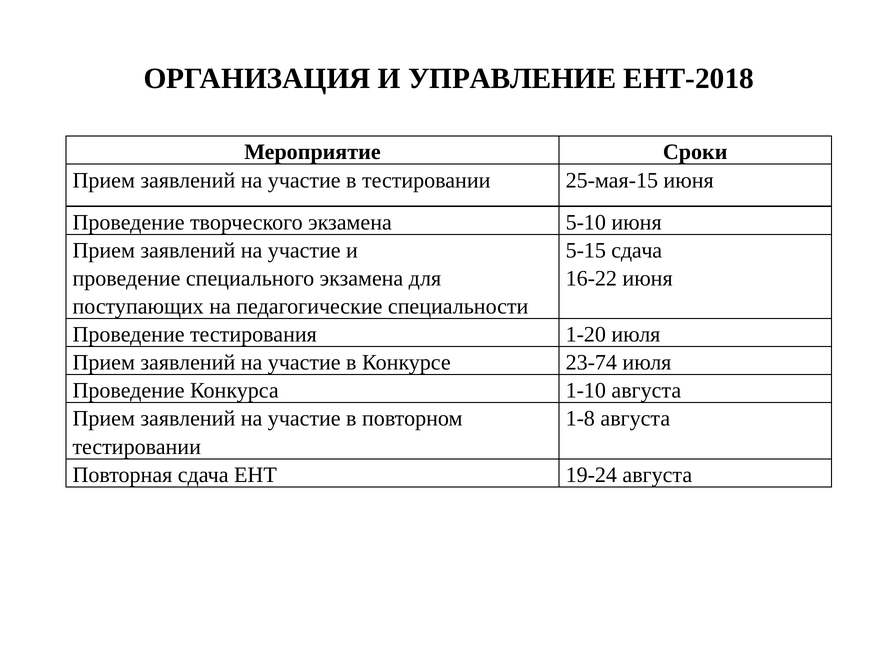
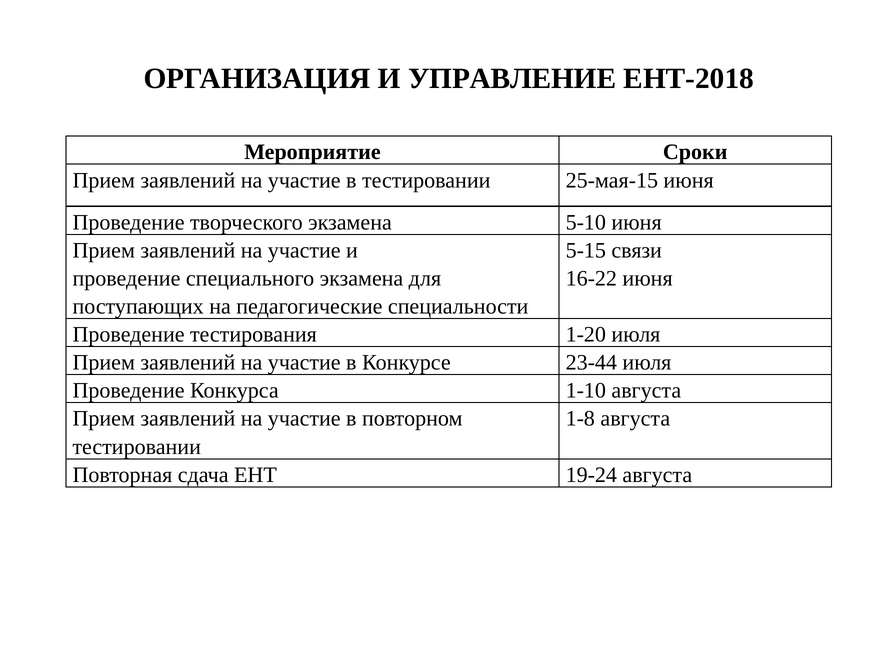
5-15 сдача: сдача -> связи
23-74: 23-74 -> 23-44
